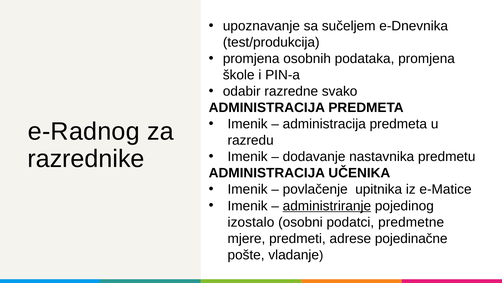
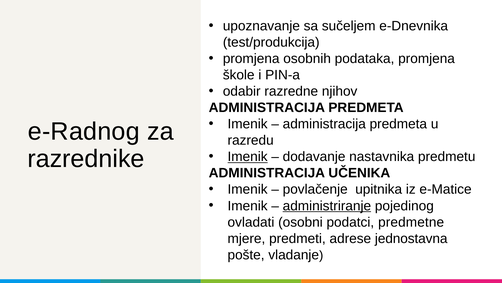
svako: svako -> njihov
Imenik at (248, 156) underline: none -> present
izostalo: izostalo -> ovladati
pojedinačne: pojedinačne -> jednostavna
